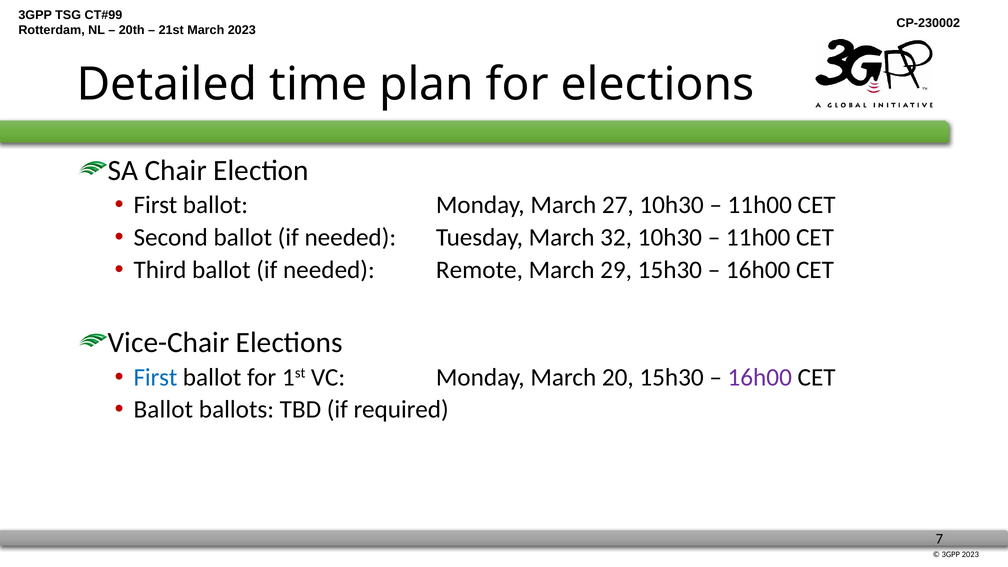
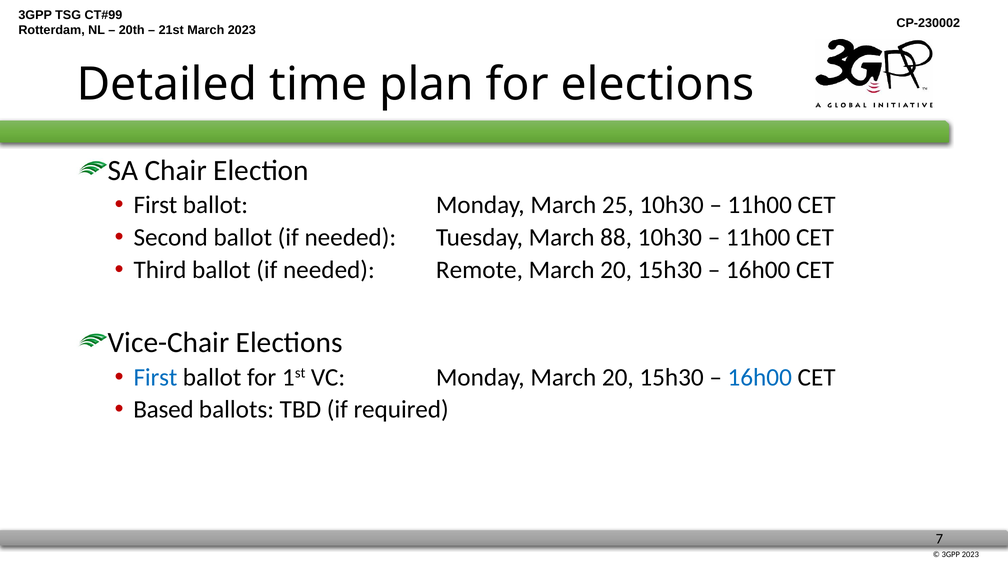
27: 27 -> 25
32: 32 -> 88
29 at (616, 270): 29 -> 20
16h00 at (760, 377) colour: purple -> blue
Ballot at (163, 410): Ballot -> Based
